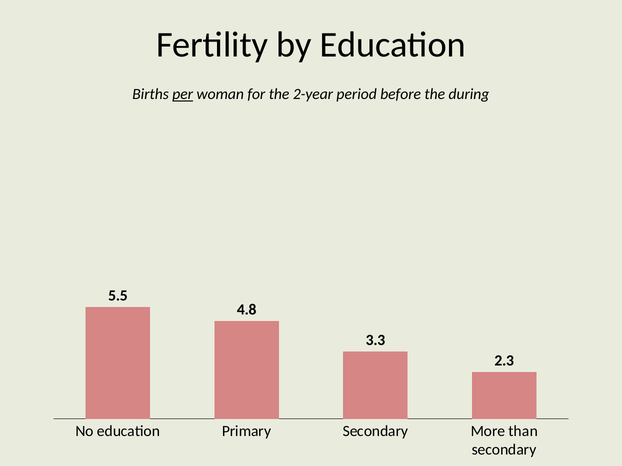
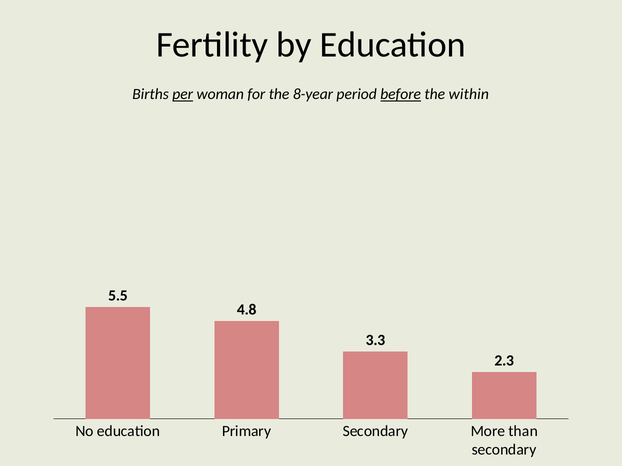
2-year: 2-year -> 8-year
before underline: none -> present
during: during -> within
